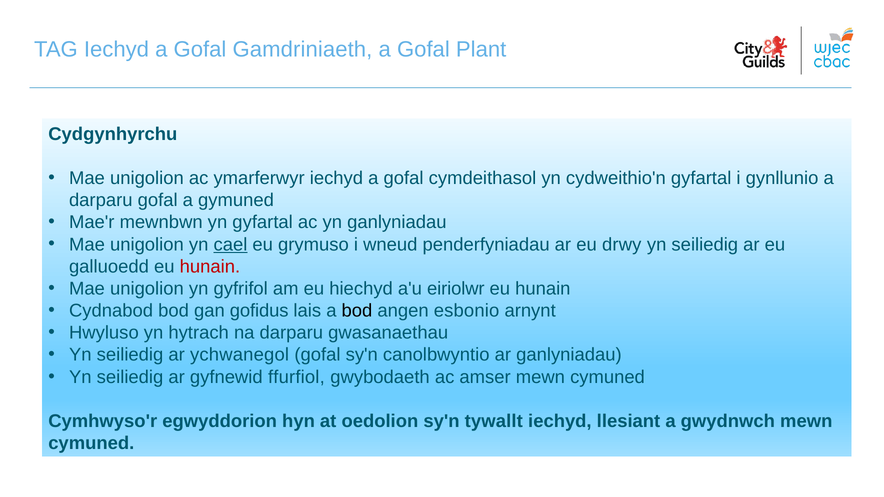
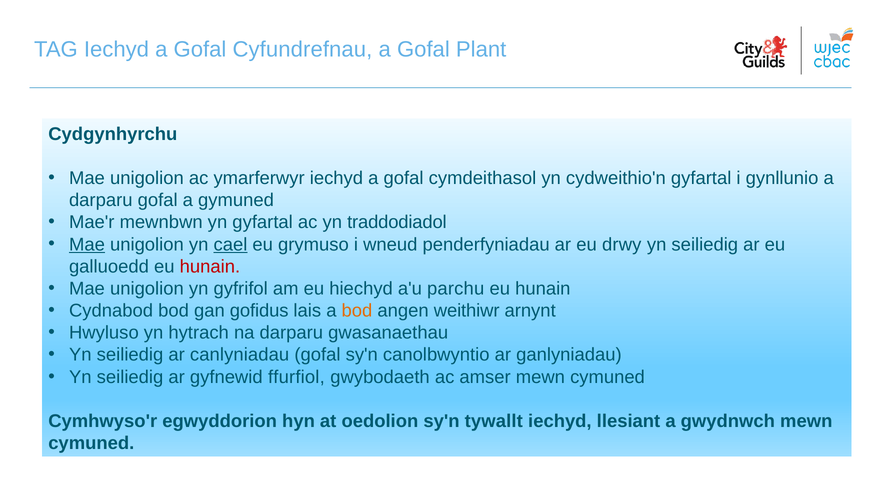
Gamdriniaeth: Gamdriniaeth -> Cyfundrefnau
yn ganlyniadau: ganlyniadau -> traddodiadol
Mae at (87, 245) underline: none -> present
eiriolwr: eiriolwr -> parchu
bod at (357, 311) colour: black -> orange
esbonio: esbonio -> weithiwr
ychwanegol: ychwanegol -> canlyniadau
